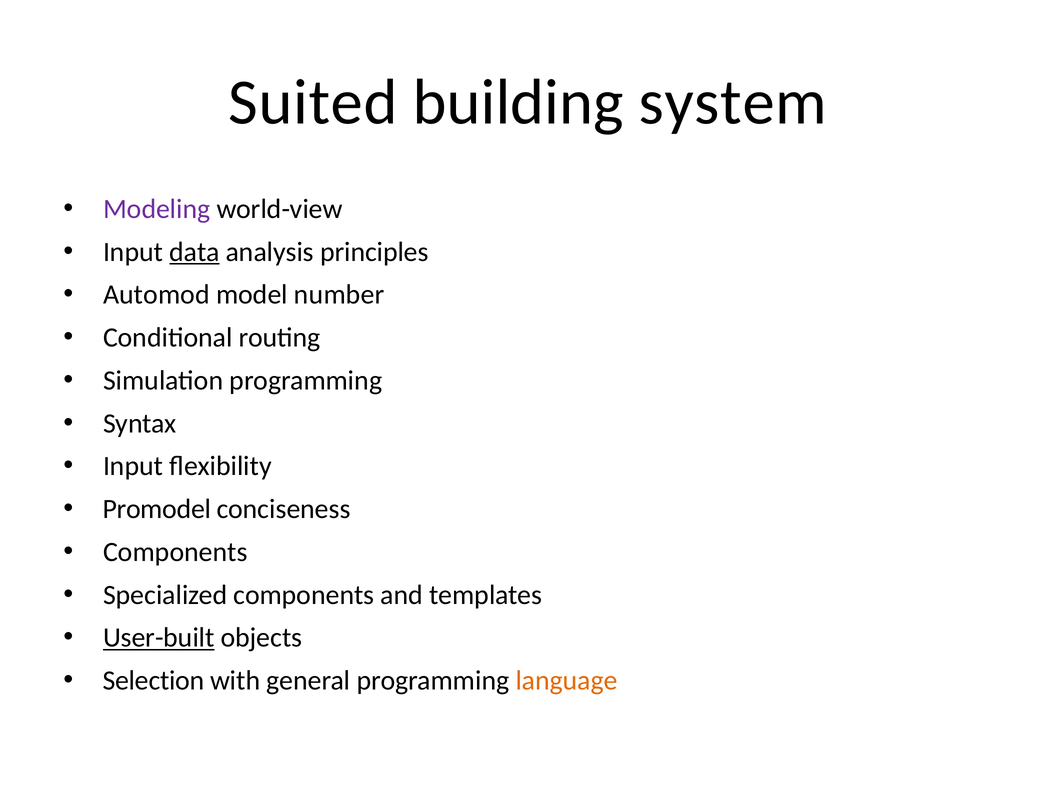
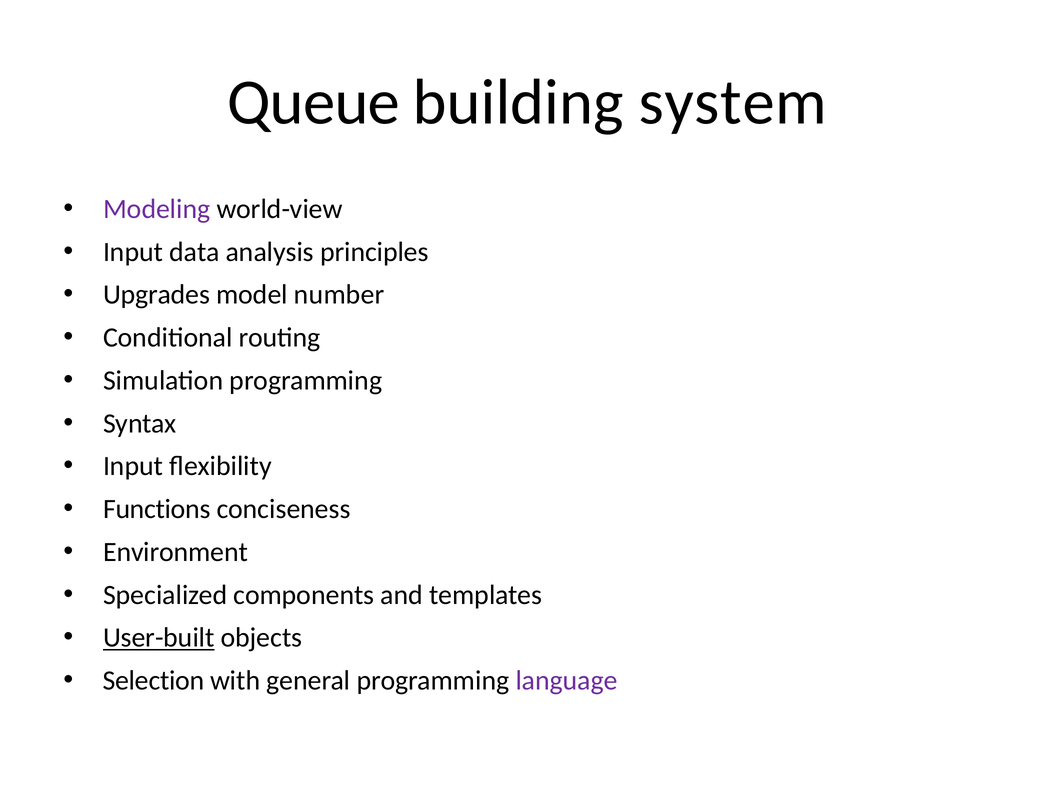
Suited: Suited -> Queue
data underline: present -> none
Automod: Automod -> Upgrades
Promodel: Promodel -> Functions
Components at (175, 552): Components -> Environment
language colour: orange -> purple
